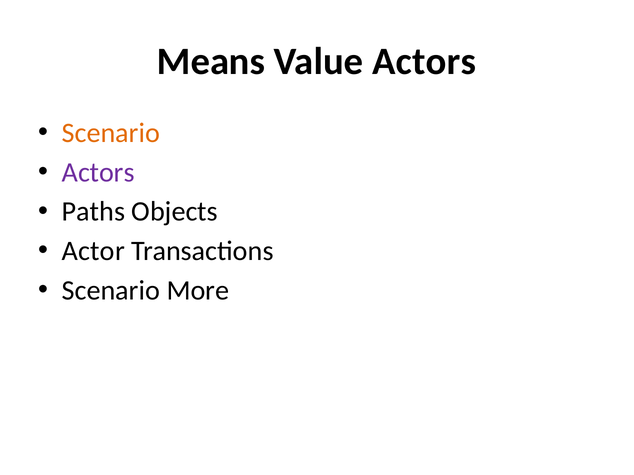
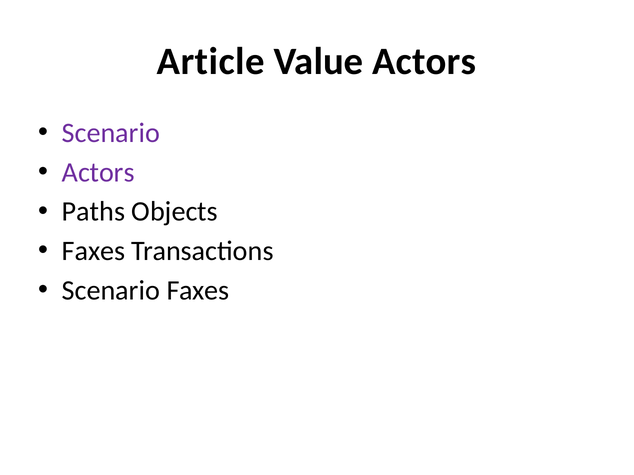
Means: Means -> Article
Scenario at (111, 133) colour: orange -> purple
Actor at (93, 251): Actor -> Faxes
Scenario More: More -> Faxes
